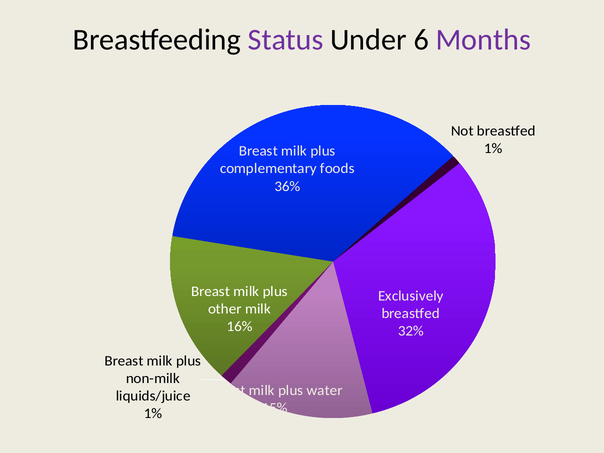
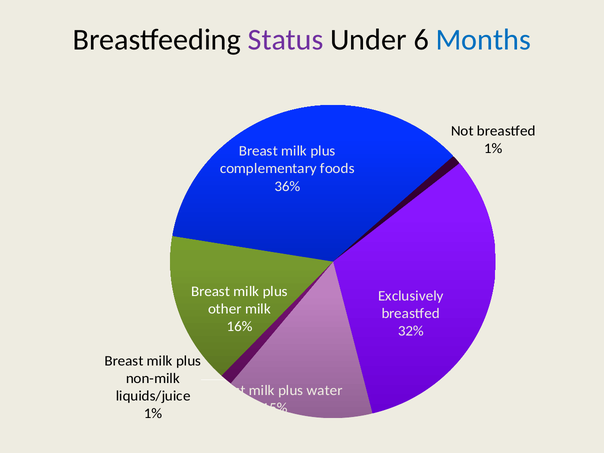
Months colour: purple -> blue
